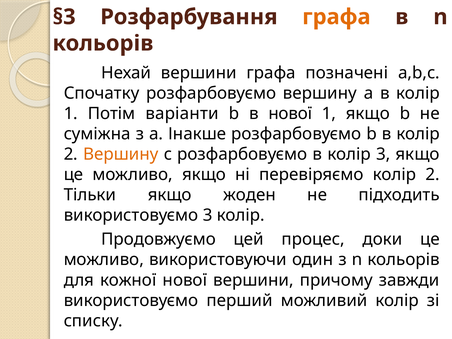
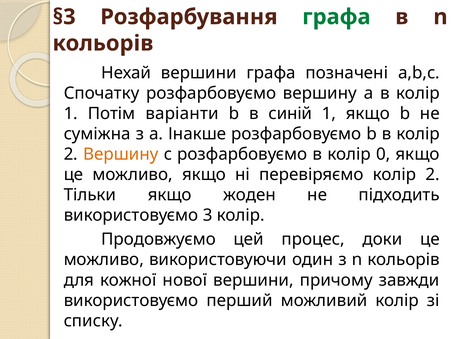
графа at (336, 17) colour: orange -> green
в нової: нової -> синій
колір 3: 3 -> 0
